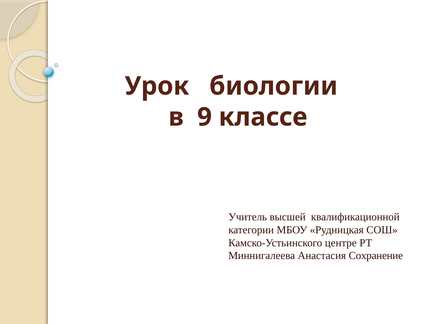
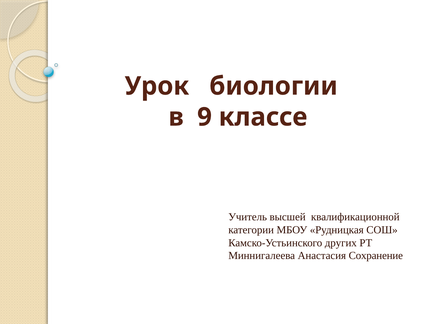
центре: центре -> других
